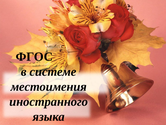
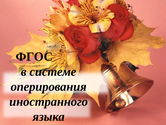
местоимения: местоимения -> оперирования
